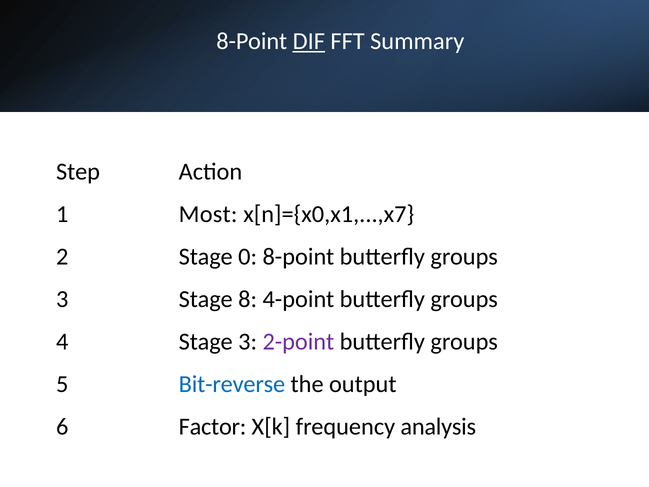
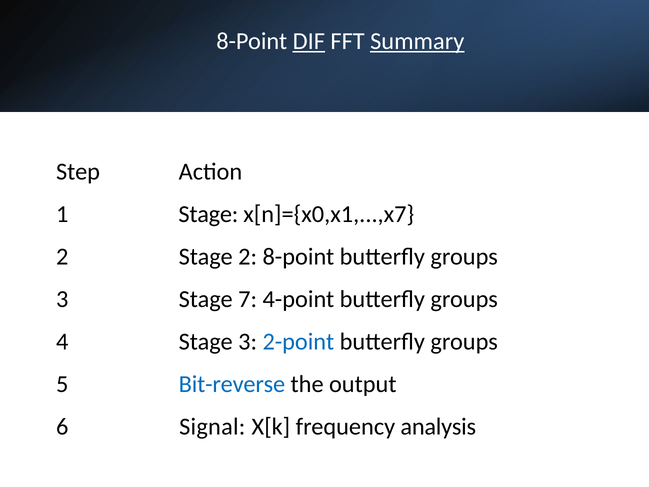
Summary underline: none -> present
1 Most: Most -> Stage
Stage 0: 0 -> 2
8: 8 -> 7
2-point colour: purple -> blue
Factor: Factor -> Signal
